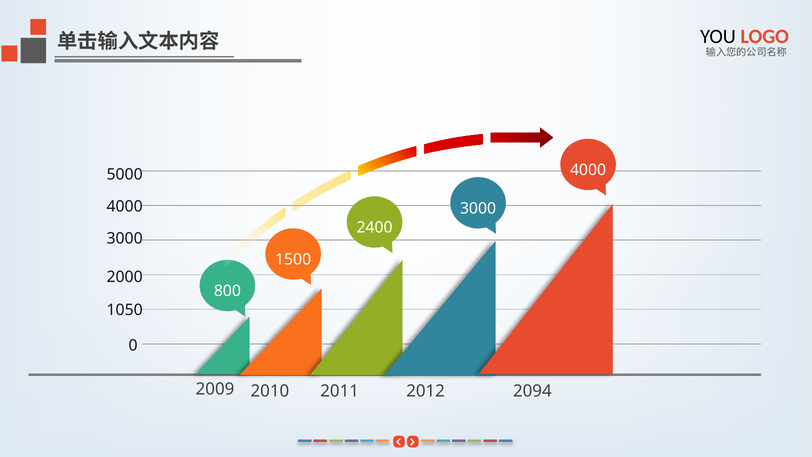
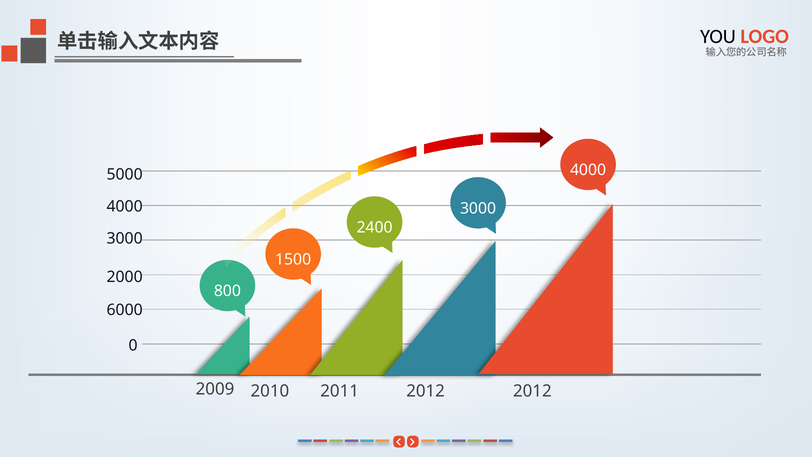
1050: 1050 -> 6000
2094 at (532, 391): 2094 -> 2012
